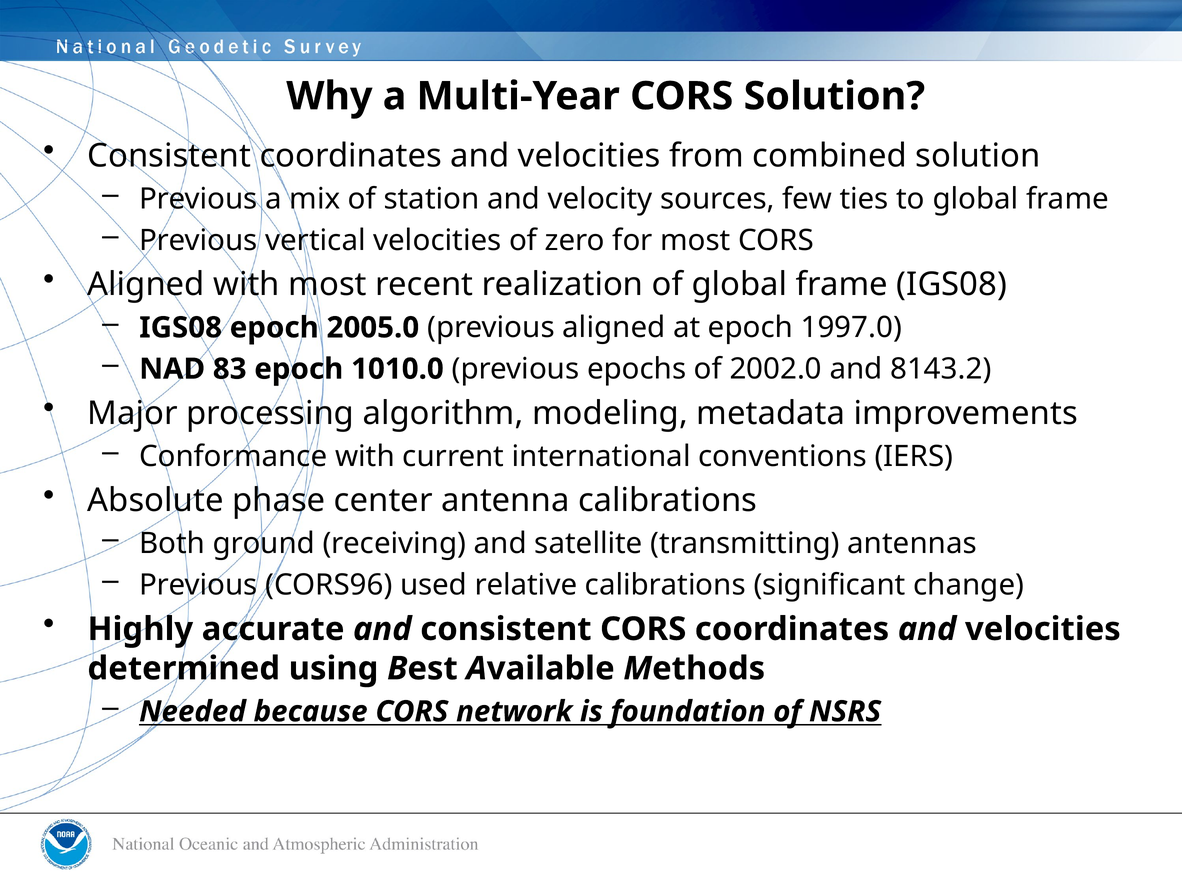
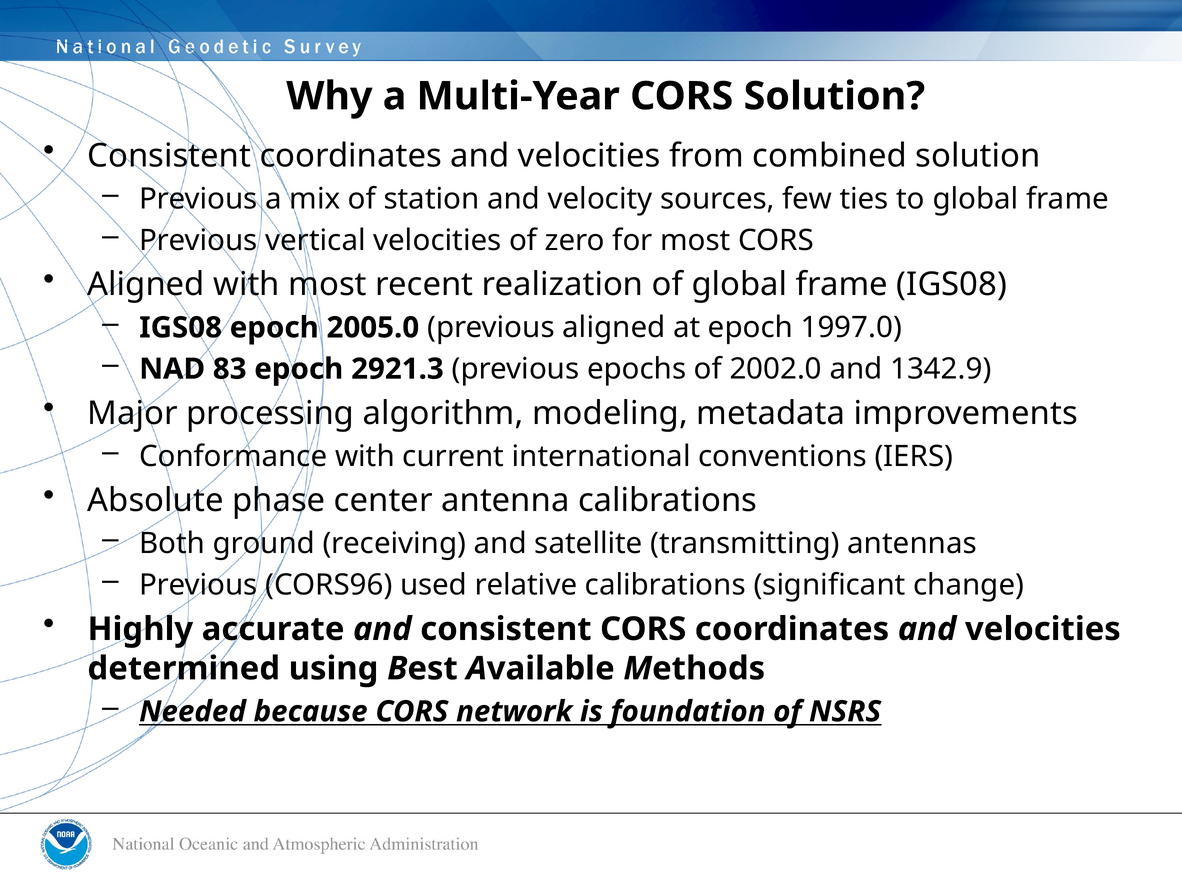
1010.0: 1010.0 -> 2921.3
8143.2: 8143.2 -> 1342.9
